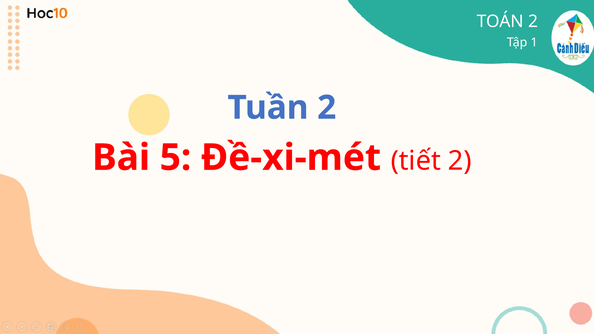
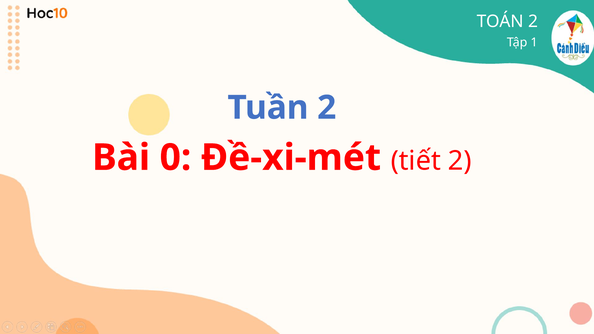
5: 5 -> 0
